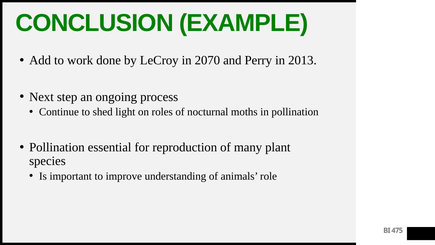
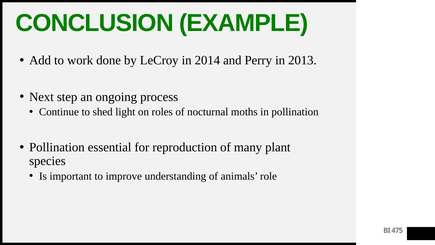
2070: 2070 -> 2014
